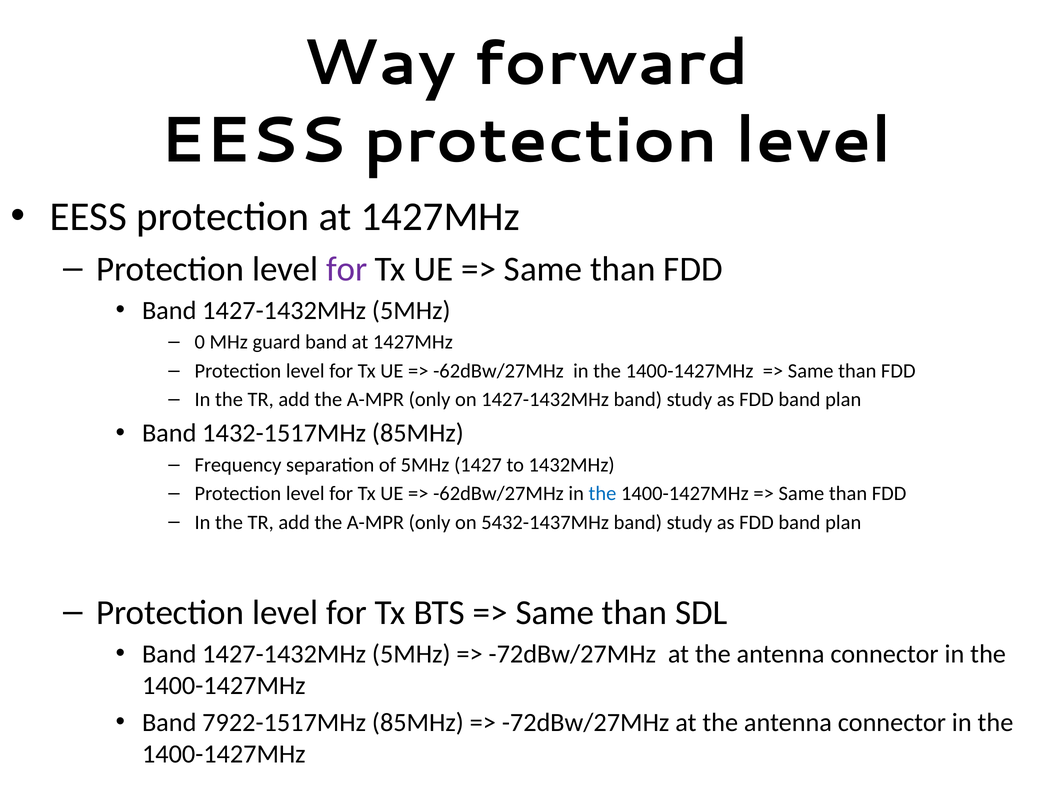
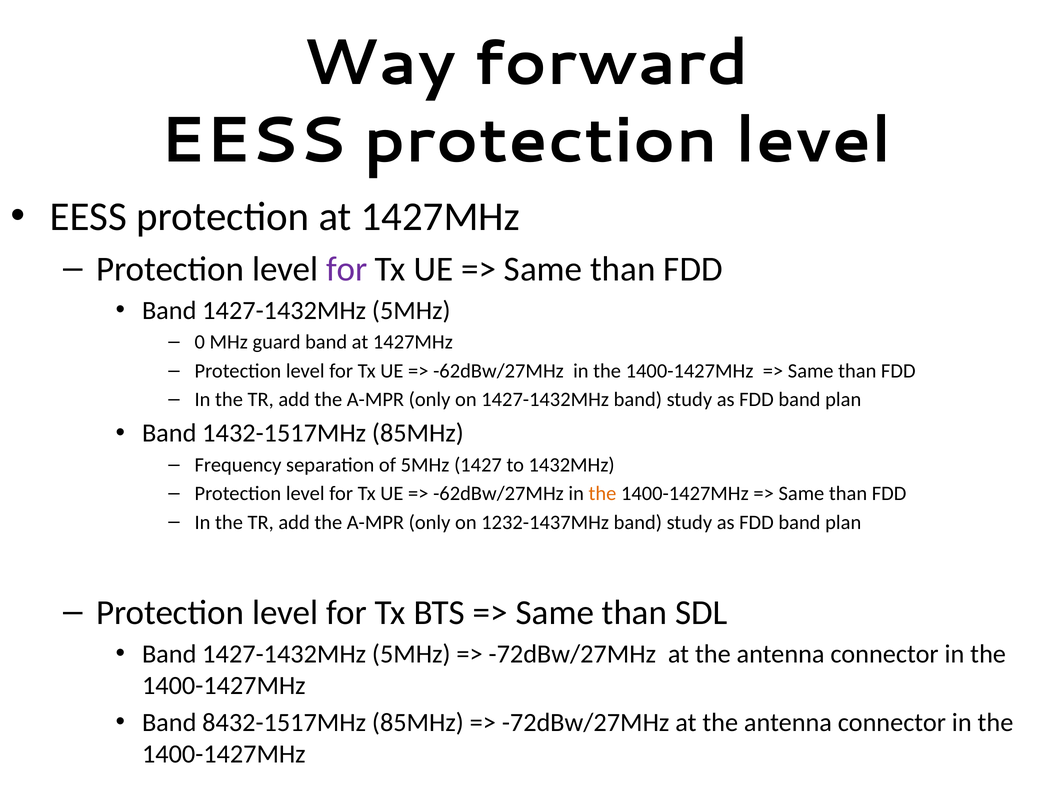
the at (602, 494) colour: blue -> orange
5432-1437MHz: 5432-1437MHz -> 1232-1437MHz
7922-1517MHz: 7922-1517MHz -> 8432-1517MHz
